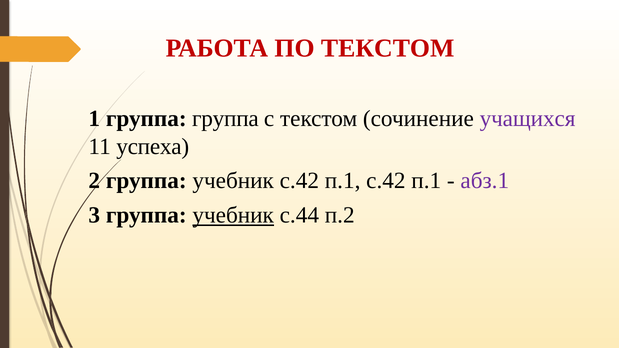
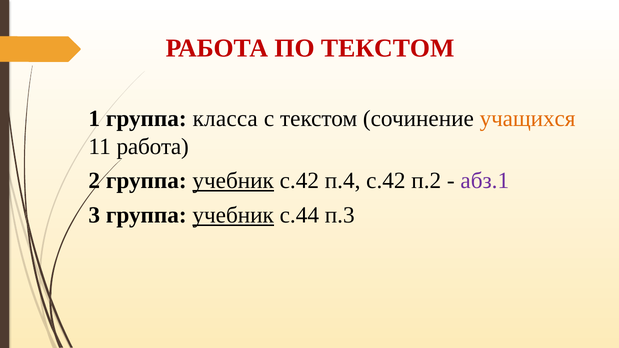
группа группа: группа -> класса
учащихся colour: purple -> orange
11 успеха: успеха -> работа
учебник at (233, 181) underline: none -> present
п.1 at (343, 181): п.1 -> п.4
п.1 at (426, 181): п.1 -> п.2
п.2: п.2 -> п.3
